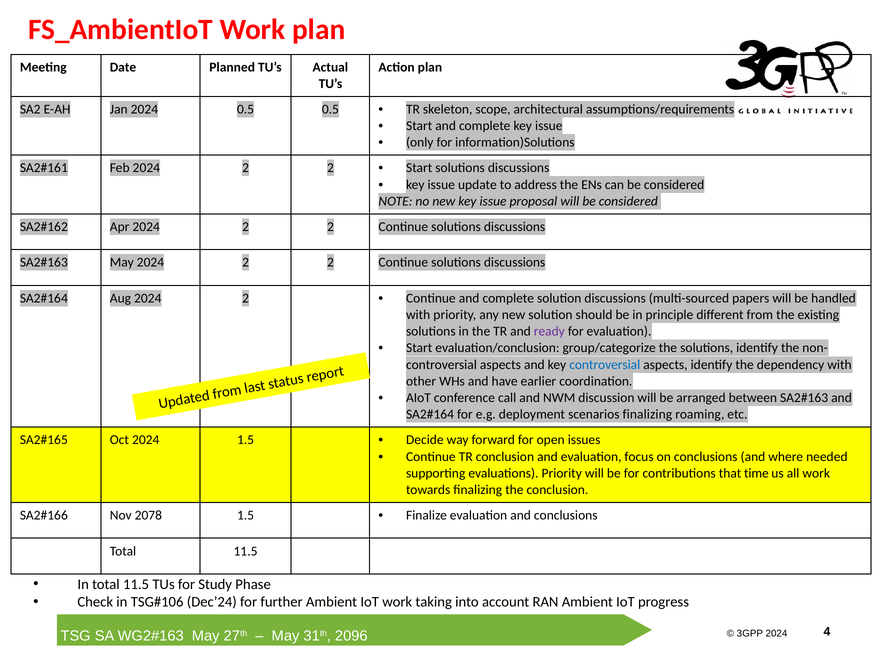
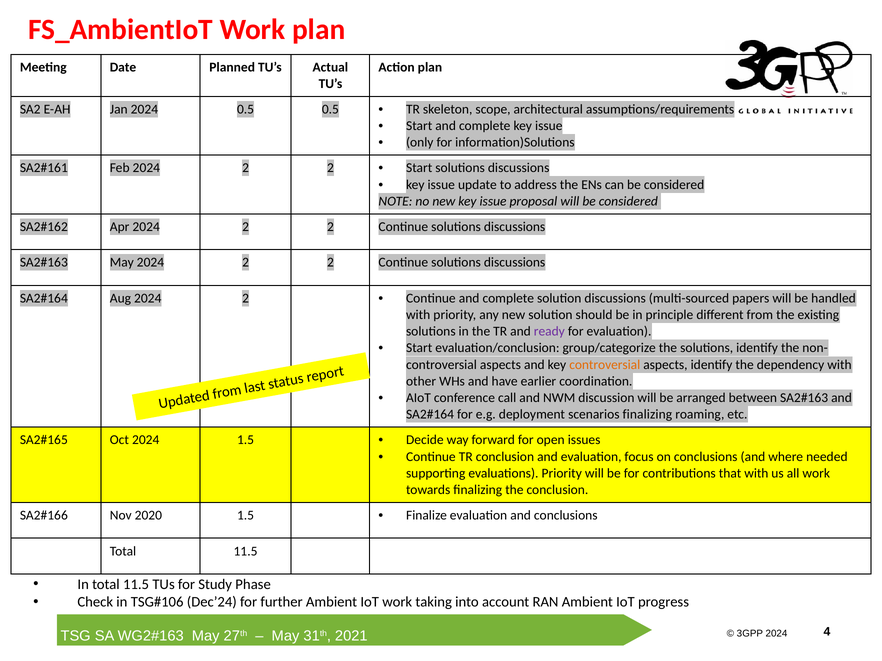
controversial at (605, 365) colour: blue -> orange
that time: time -> with
2078: 2078 -> 2020
2096: 2096 -> 2021
